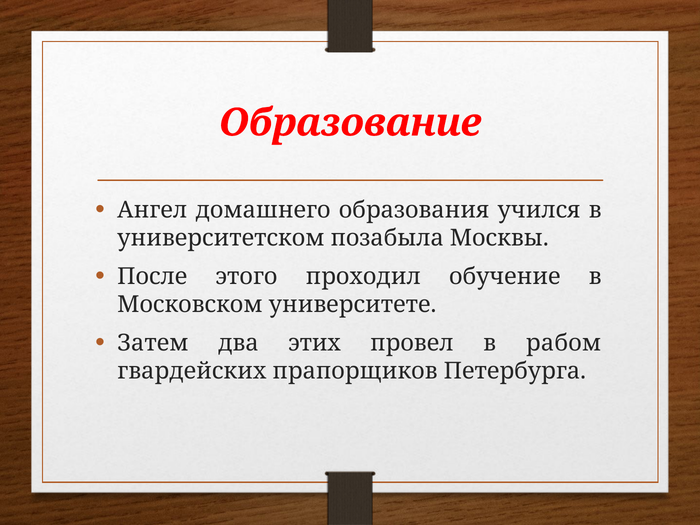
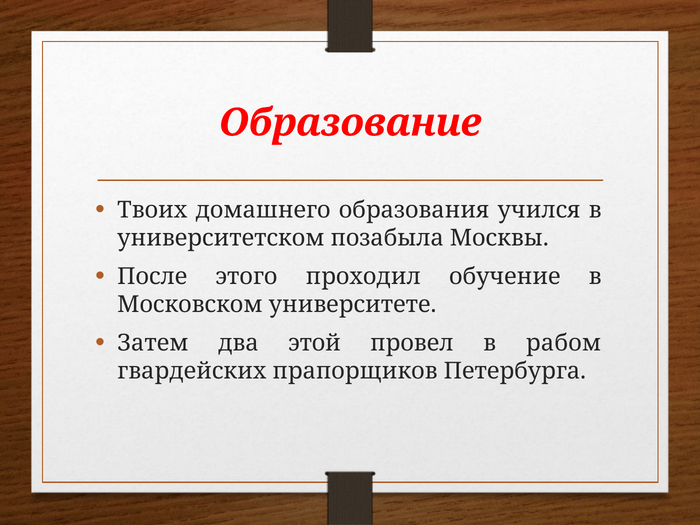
Ангел: Ангел -> Твоих
этих: этих -> этой
